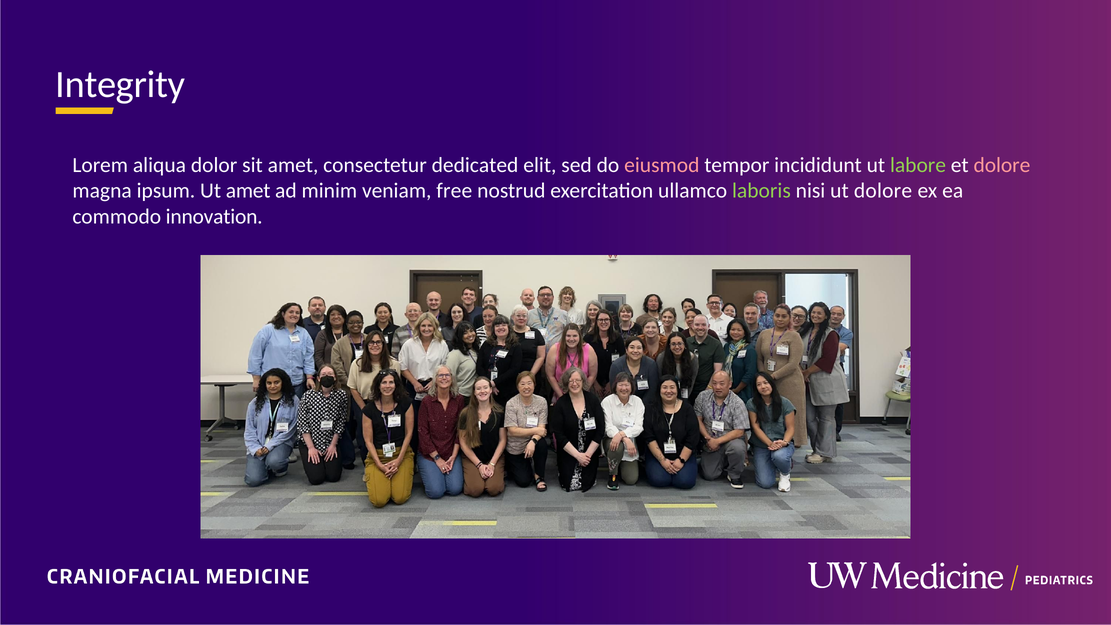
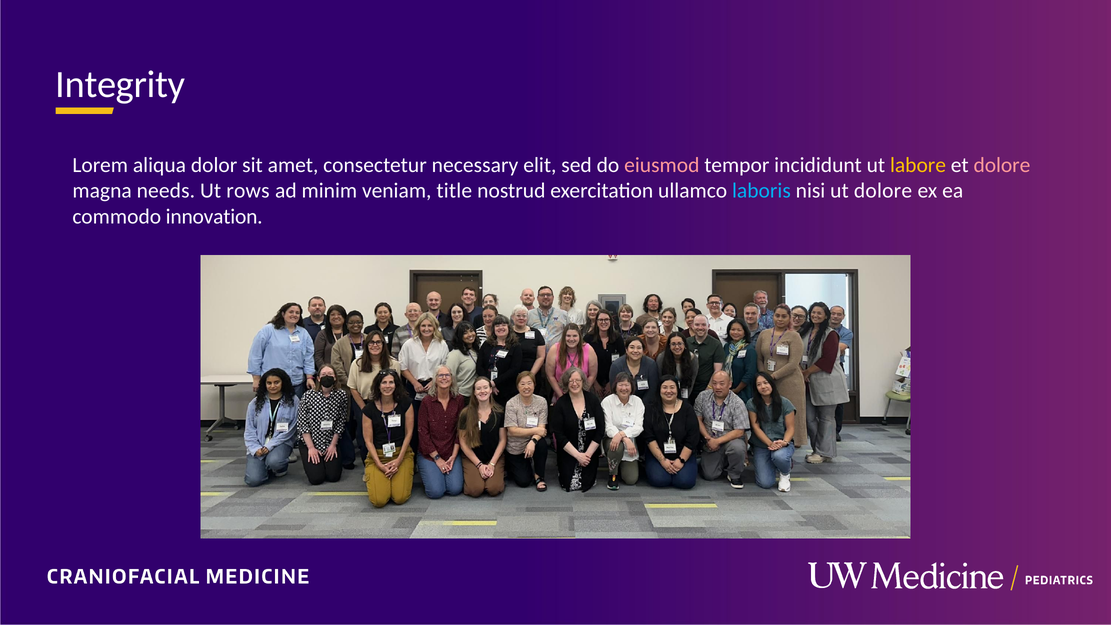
dedicated: dedicated -> necessary
labore colour: light green -> yellow
ipsum: ipsum -> needs
Ut amet: amet -> rows
free: free -> title
laboris colour: light green -> light blue
